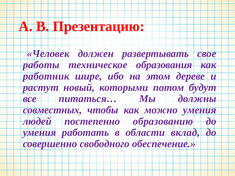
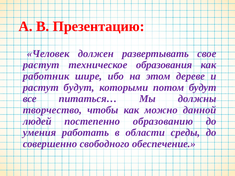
работы at (41, 65): работы -> растут
растут новый: новый -> будут
совместных: совместных -> творчество
можно умения: умения -> данной
вклад: вклад -> среды
